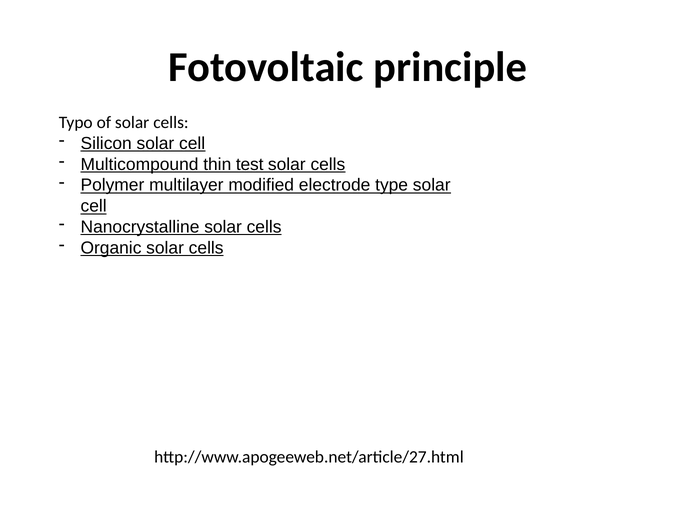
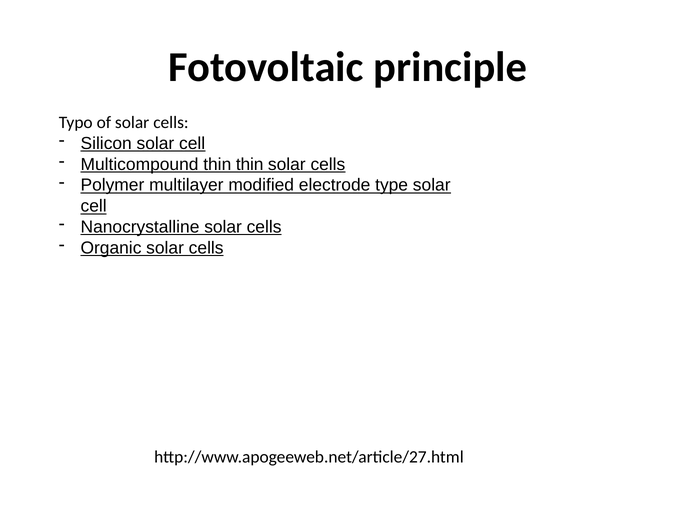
thin test: test -> thin
